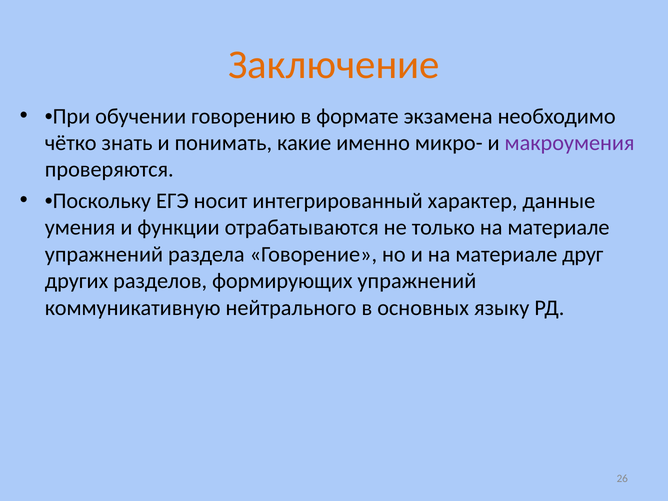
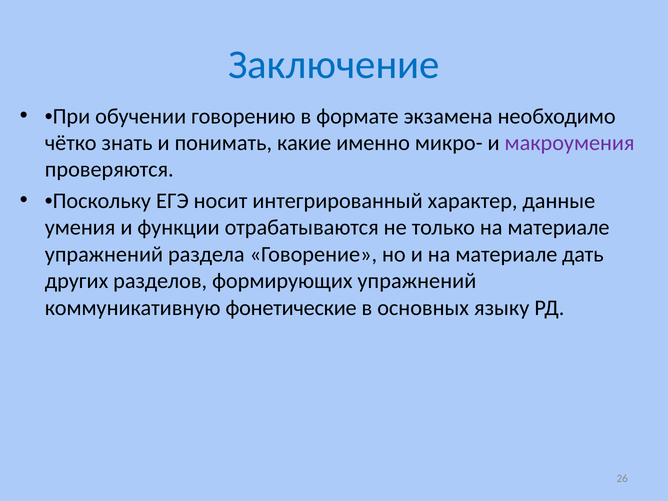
Заключение colour: orange -> blue
друг: друг -> дать
нейтрального: нейтрального -> фонетические
